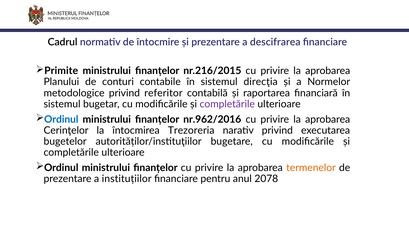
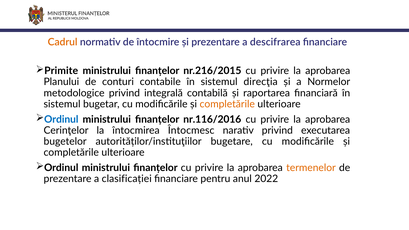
Cadrul colour: black -> orange
referitor: referitor -> integrală
completările at (227, 104) colour: purple -> orange
nr.962/2016: nr.962/2016 -> nr.116/2016
Trezoreria: Trezoreria -> Întocmesc
instituțiilor: instituțiilor -> clasificației
2078: 2078 -> 2022
